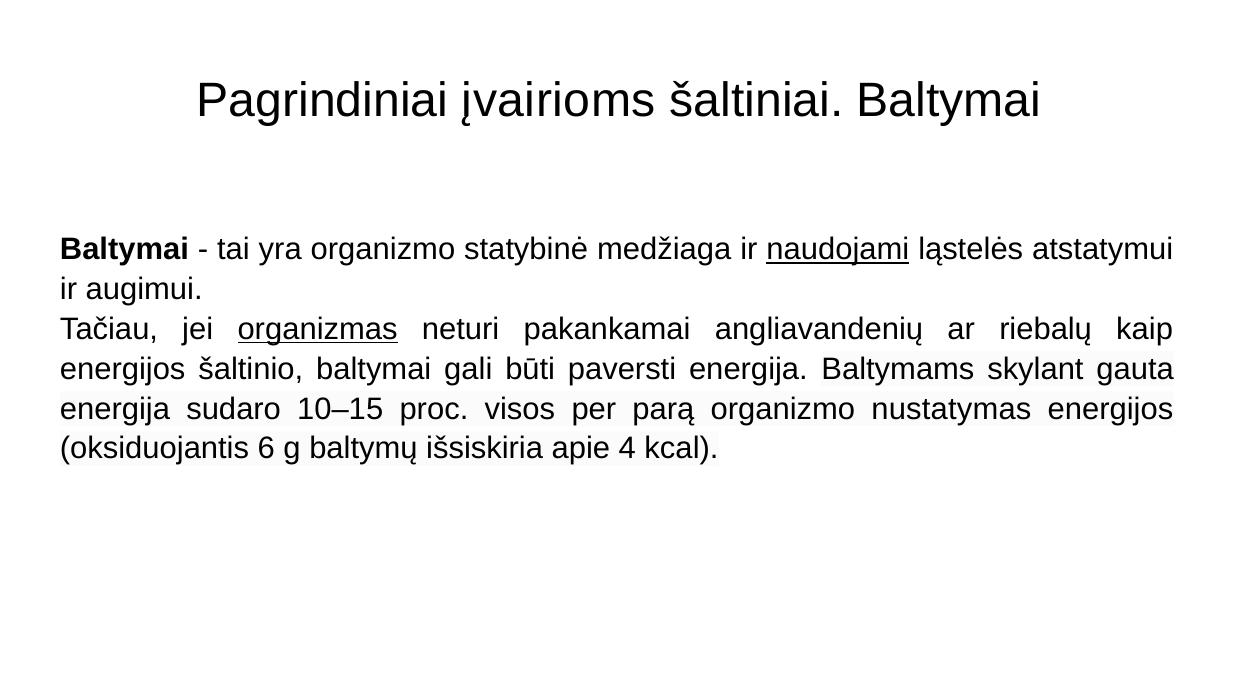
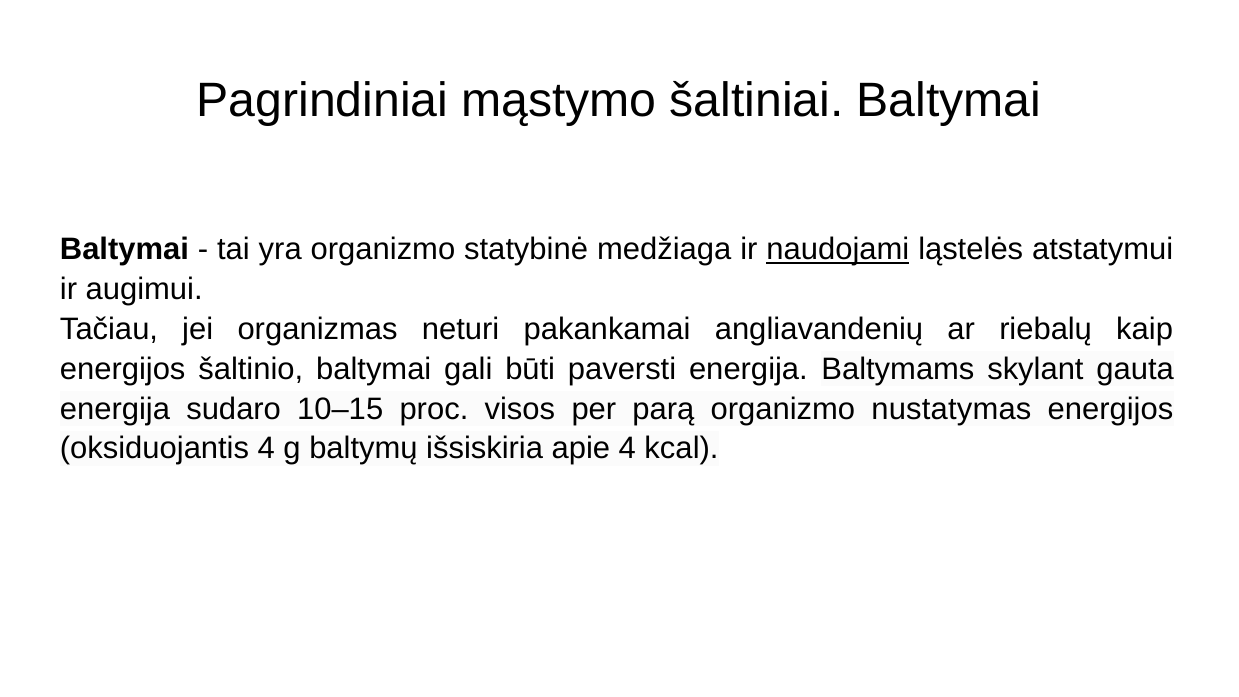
įvairioms: įvairioms -> mąstymo
organizmas underline: present -> none
oksiduojantis 6: 6 -> 4
